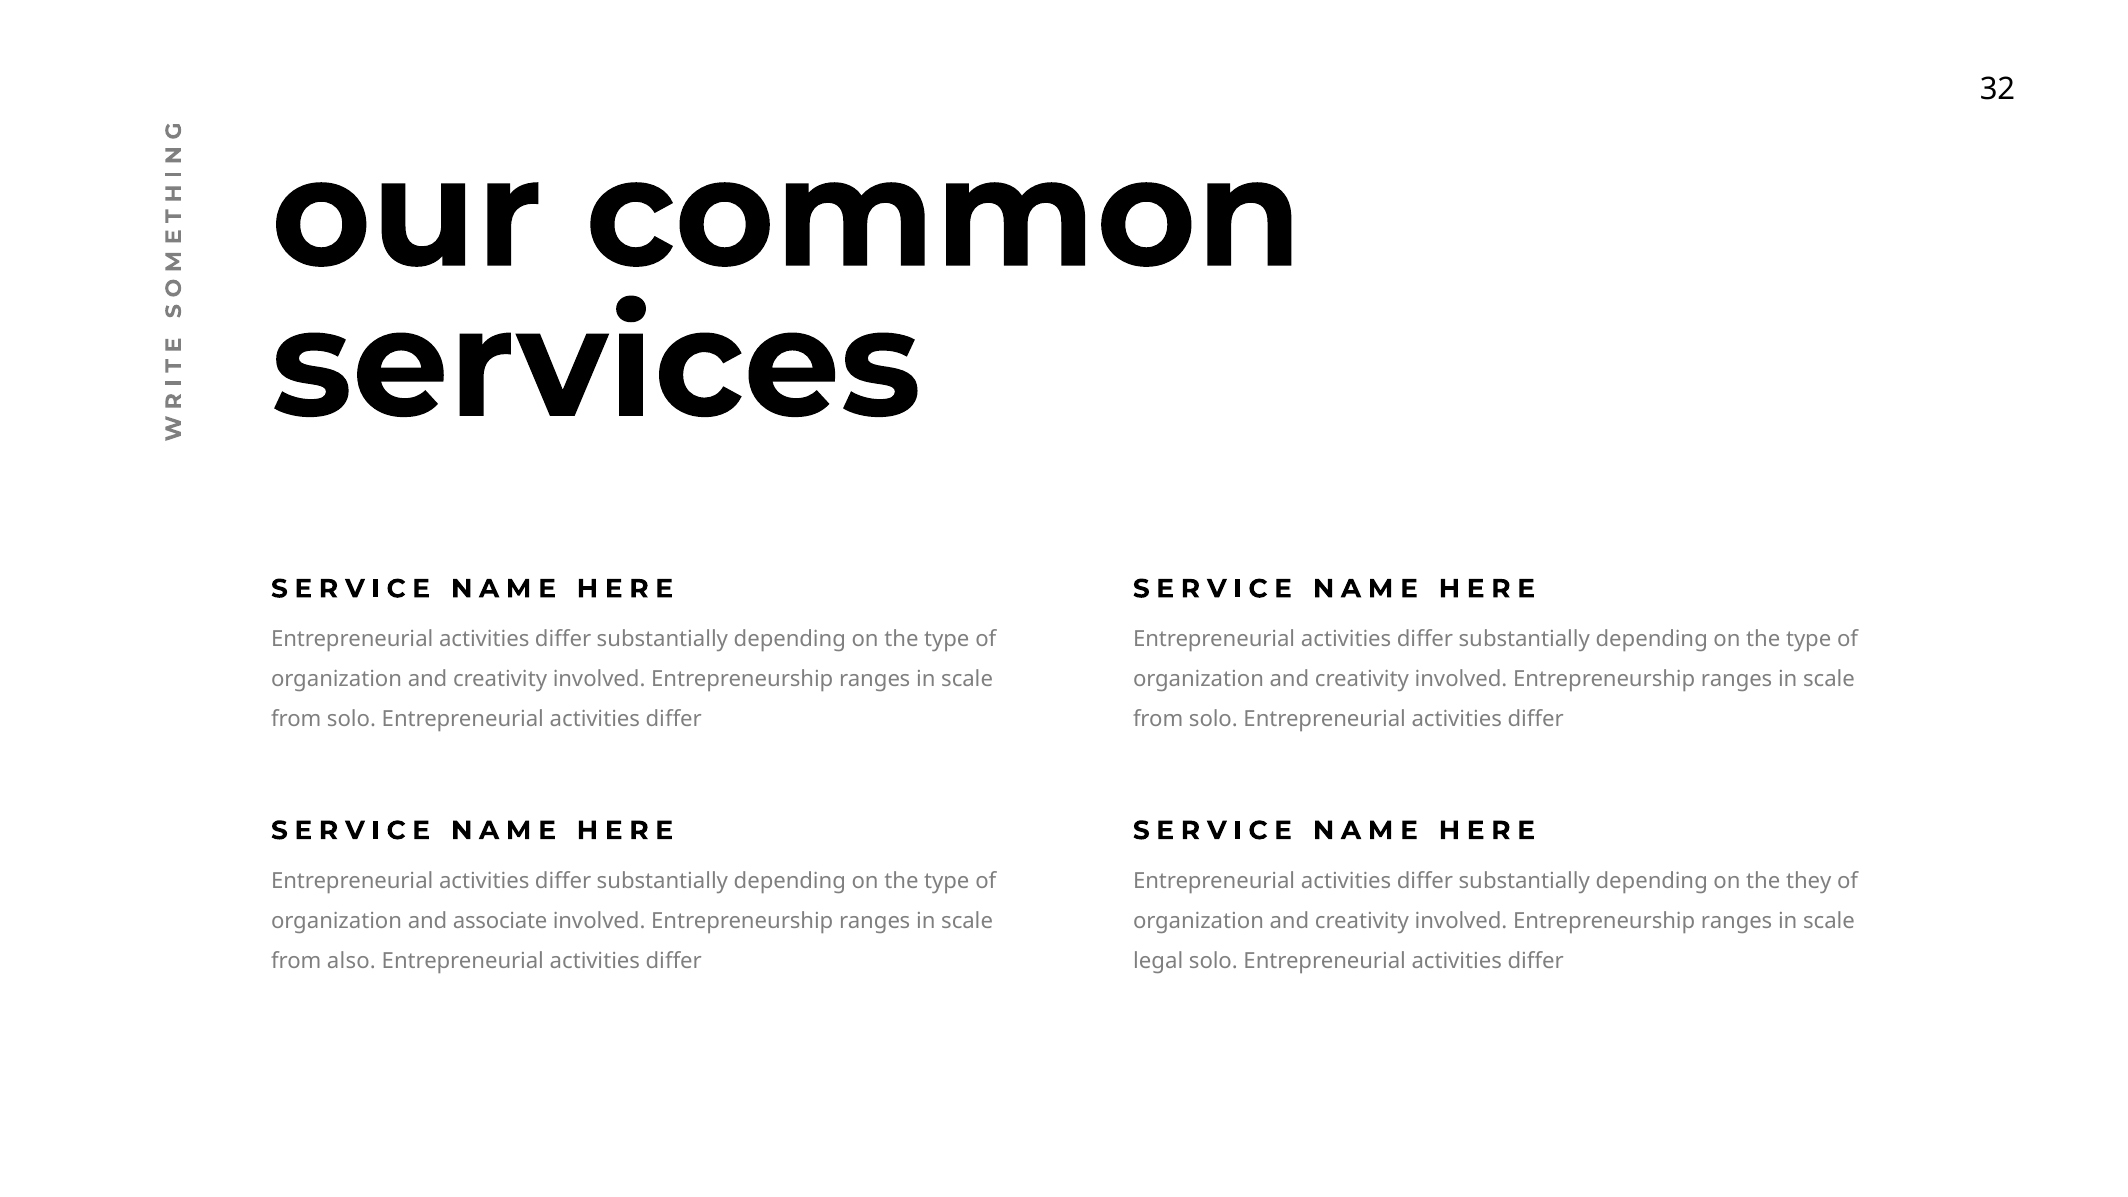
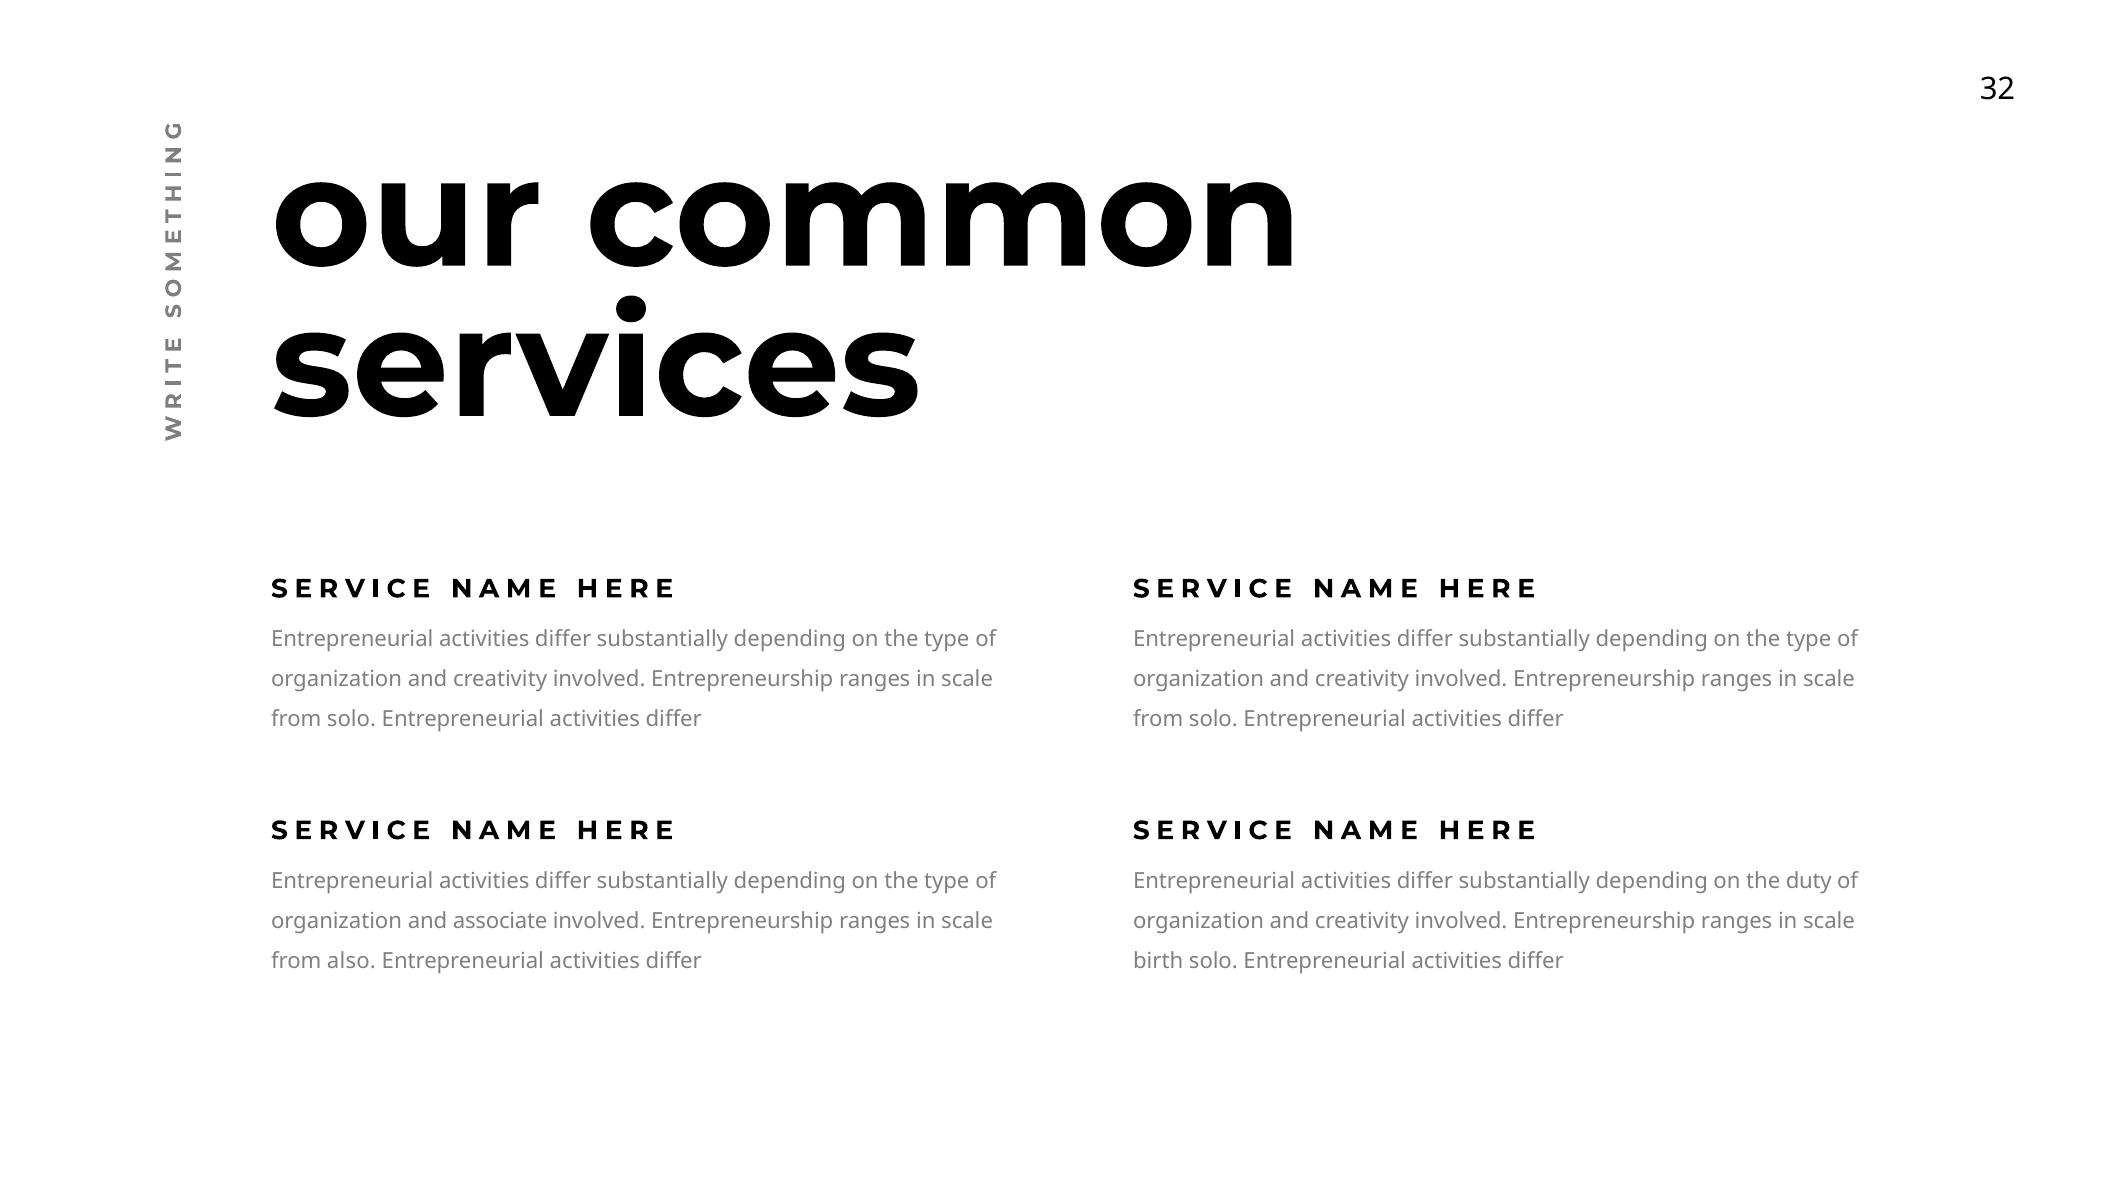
they: they -> duty
legal: legal -> birth
